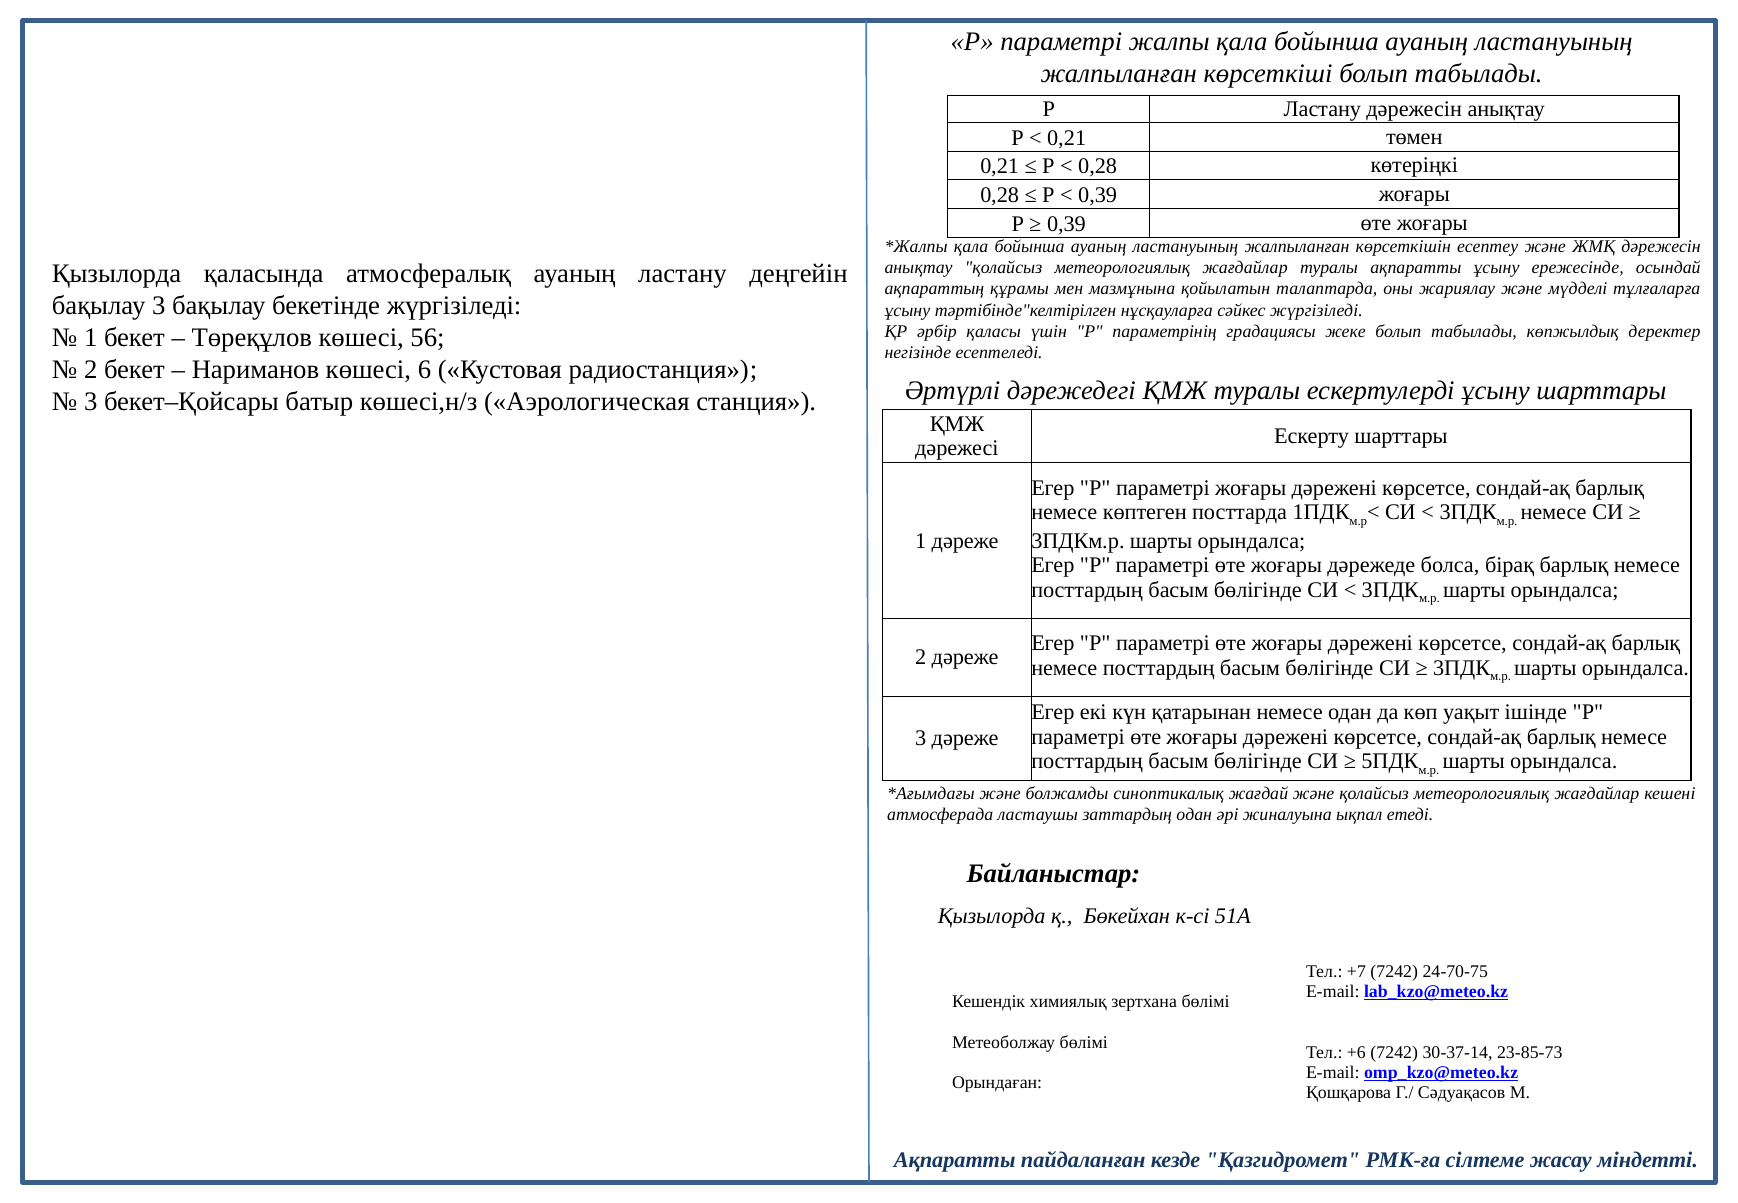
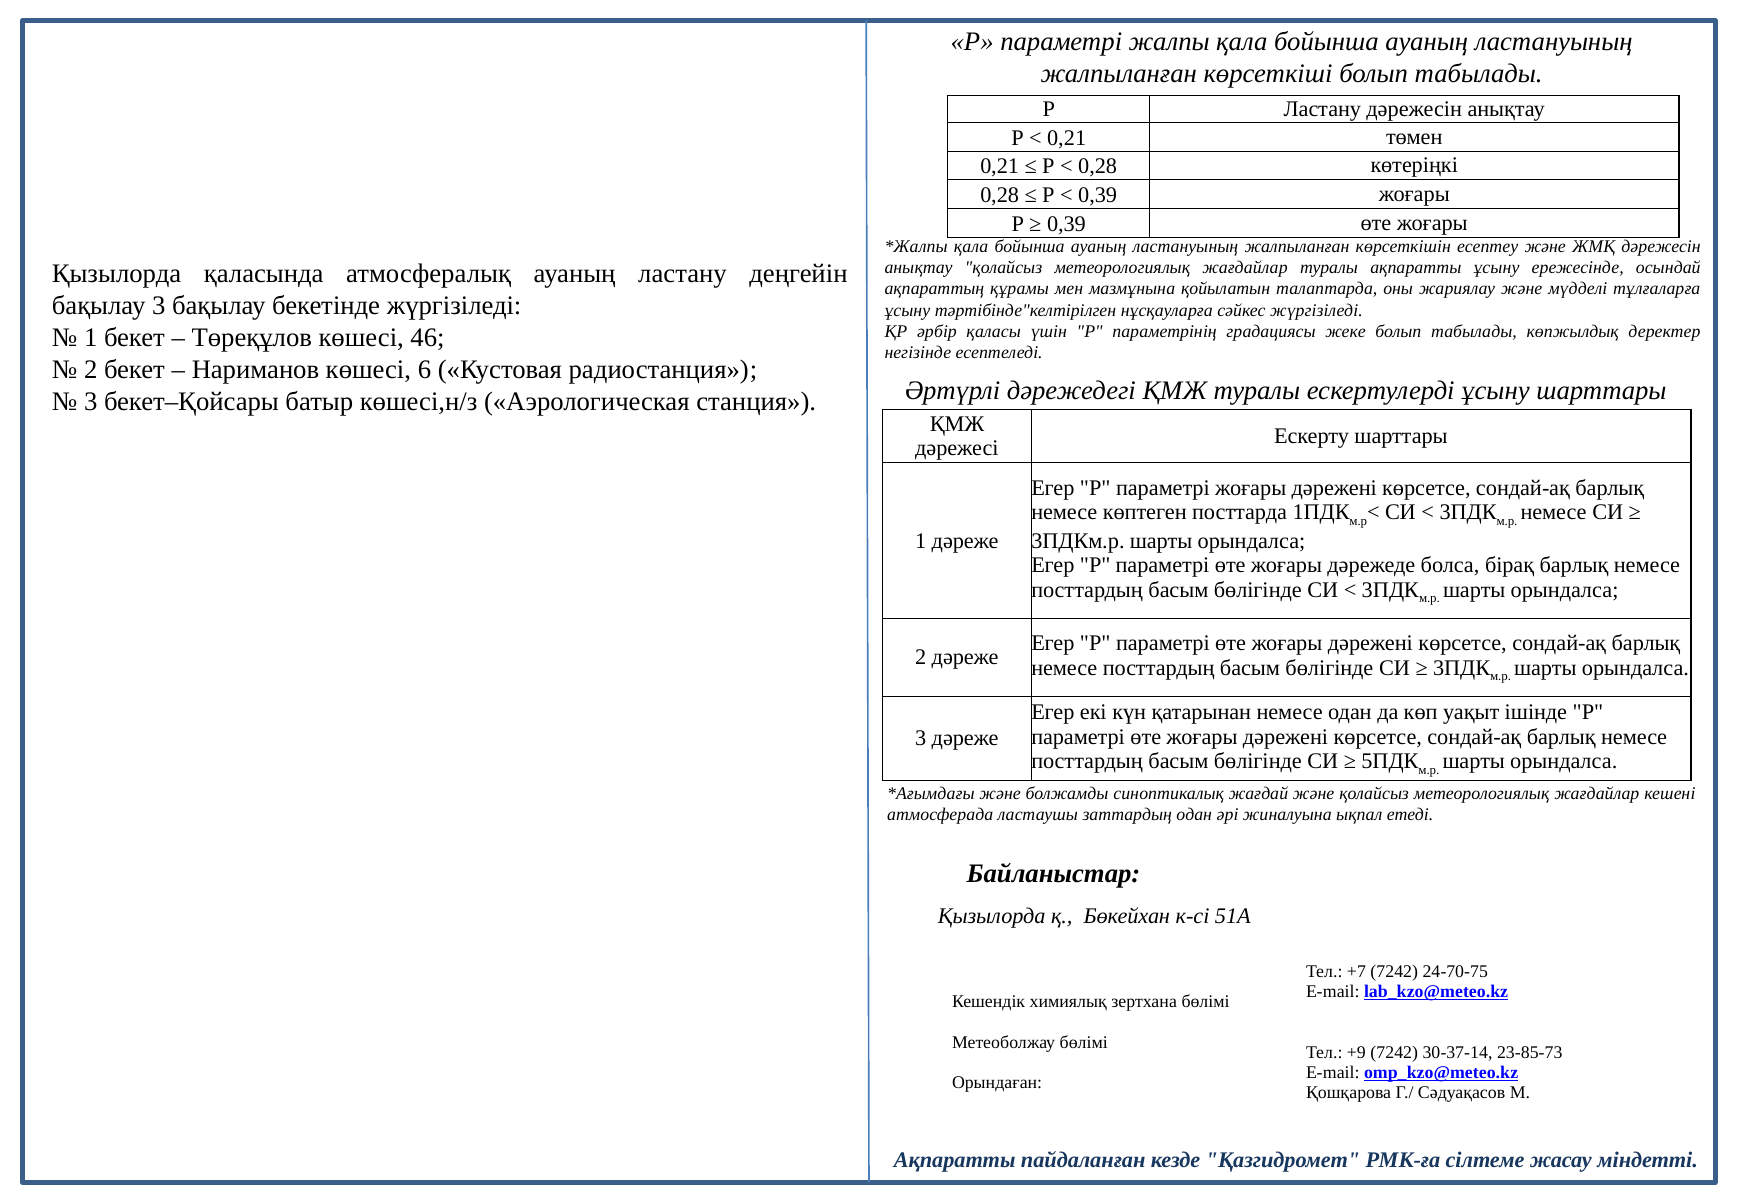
56: 56 -> 46
+6: +6 -> +9
